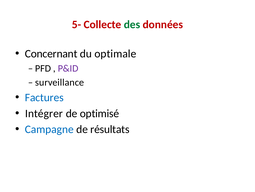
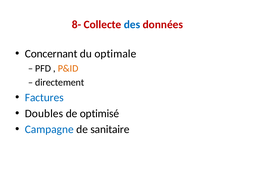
5-: 5- -> 8-
des colour: green -> blue
P&ID colour: purple -> orange
surveillance: surveillance -> directement
Intégrer: Intégrer -> Doubles
résultats: résultats -> sanitaire
